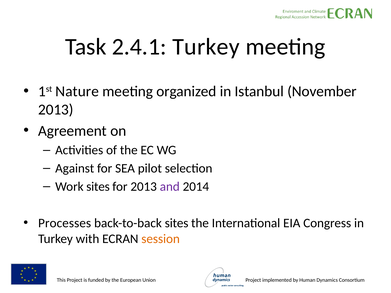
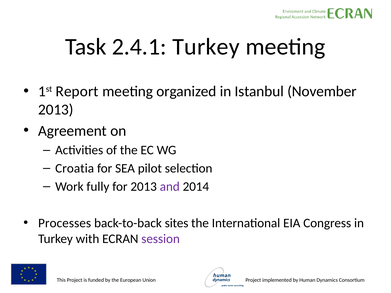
Nature: Nature -> Report
Against: Against -> Croatia
Work sites: sites -> fully
session colour: orange -> purple
